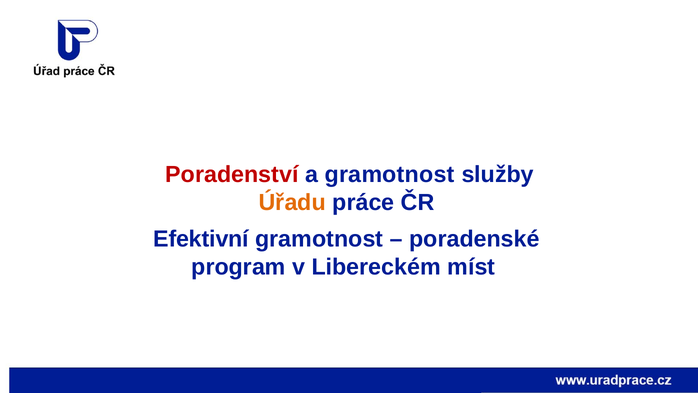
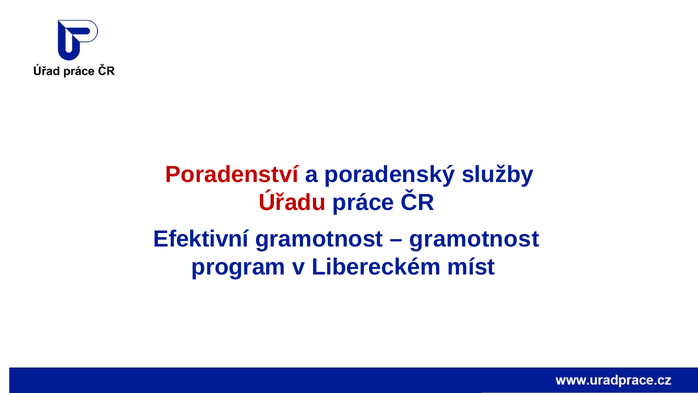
a gramotnost: gramotnost -> poradenský
Úřadu colour: orange -> red
poradenské at (474, 239): poradenské -> gramotnost
